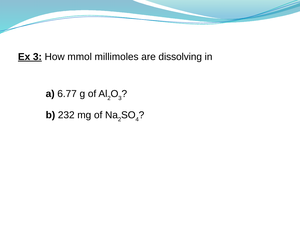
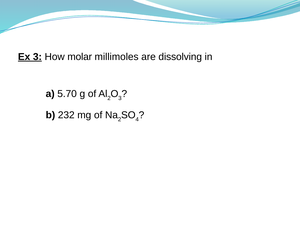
mmol: mmol -> molar
6.77: 6.77 -> 5.70
